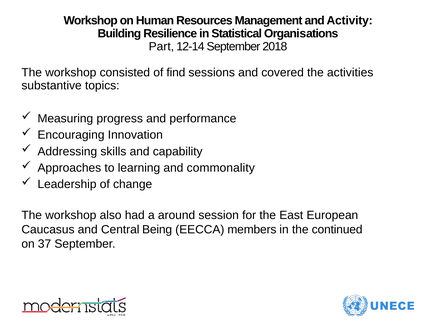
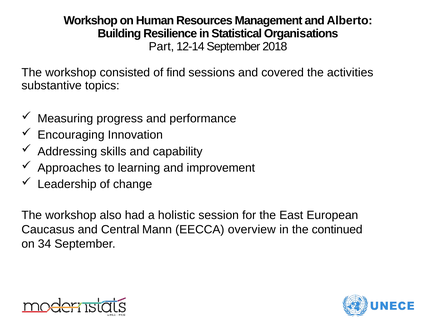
Activity: Activity -> Alberto
commonality: commonality -> improvement
around: around -> holistic
Being: Being -> Mann
members: members -> overview
37: 37 -> 34
